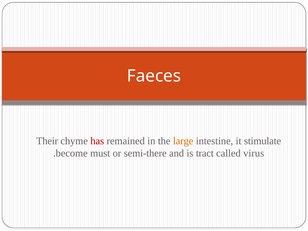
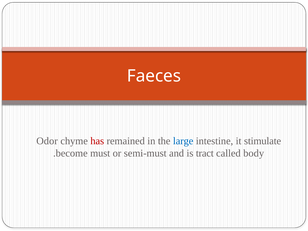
Their: Their -> Odor
large colour: orange -> blue
semi-there: semi-there -> semi-must
virus: virus -> body
